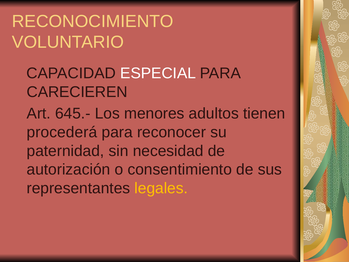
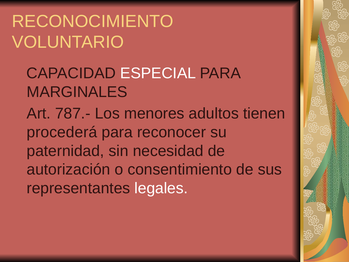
CARECIEREN: CARECIEREN -> MARGINALES
645.-: 645.- -> 787.-
legales colour: yellow -> white
